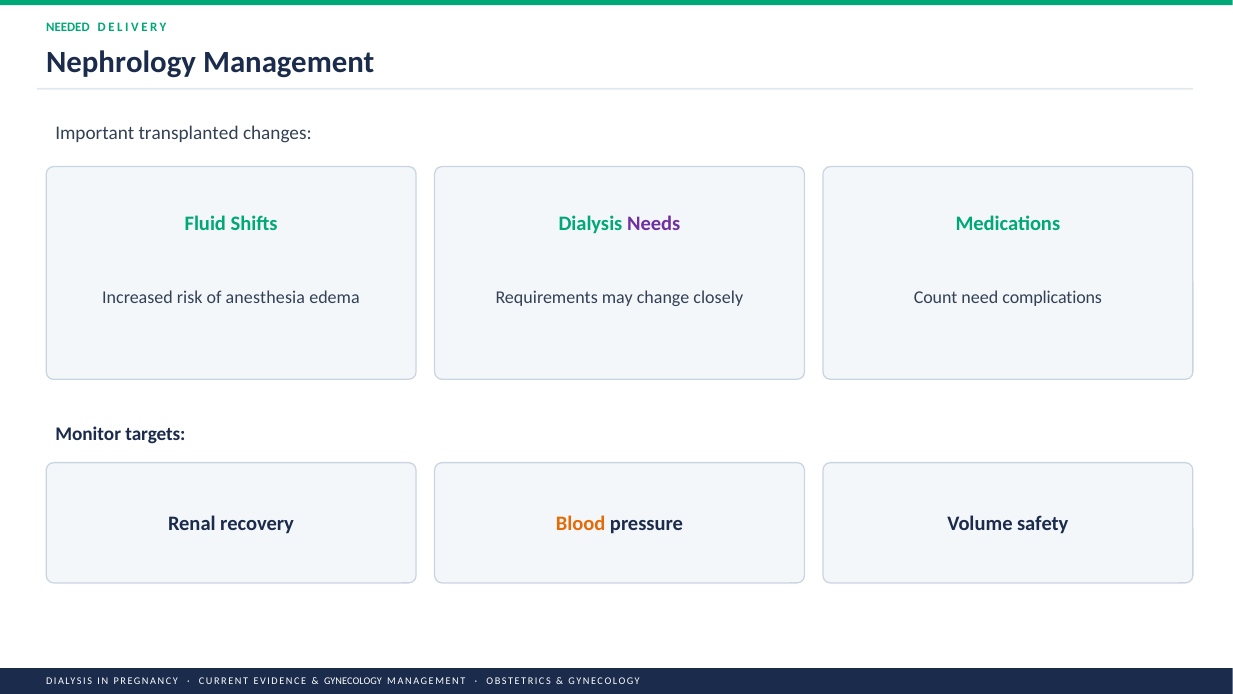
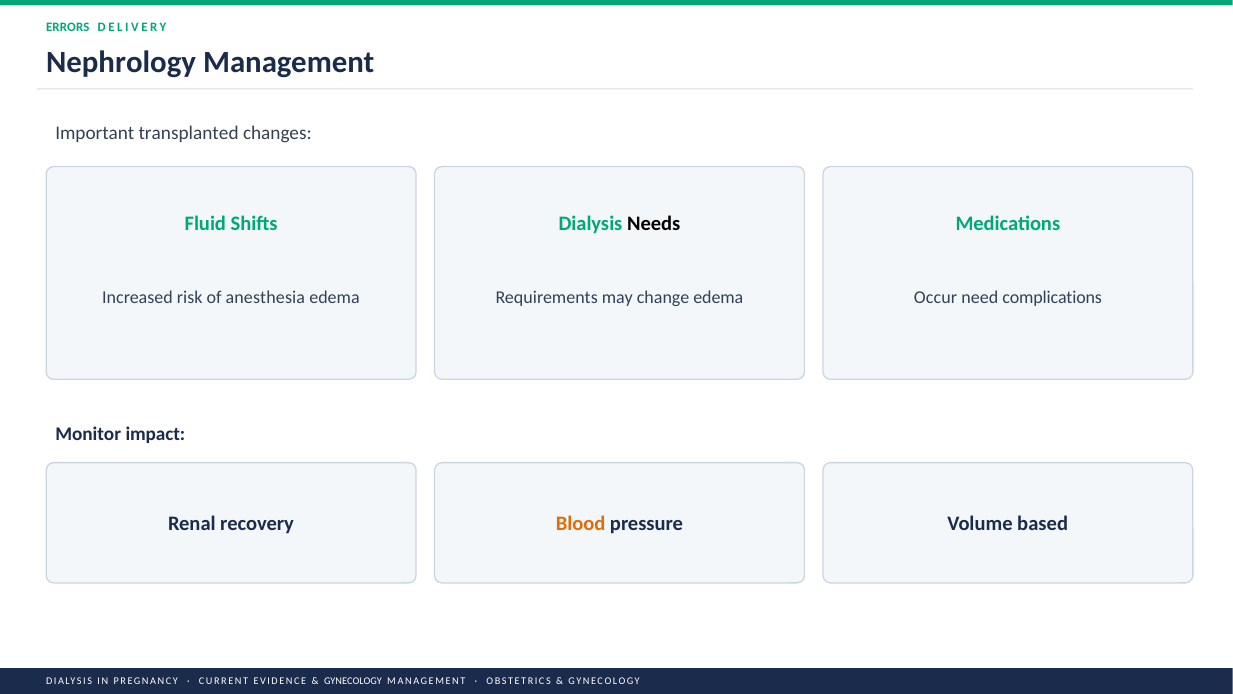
NEEDED: NEEDED -> ERRORS
Needs colour: purple -> black
change closely: closely -> edema
Count: Count -> Occur
targets: targets -> impact
safety: safety -> based
